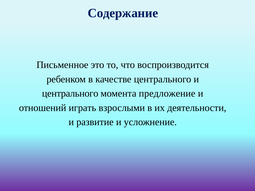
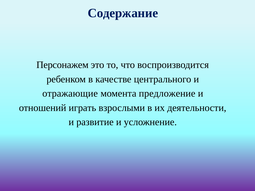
Письменное: Письменное -> Персонажем
центрального at (70, 94): центрального -> отражающие
